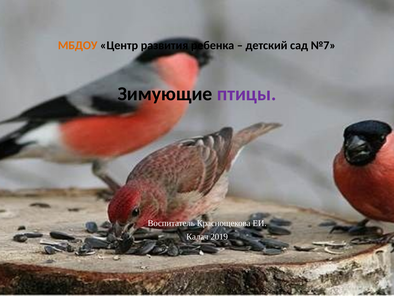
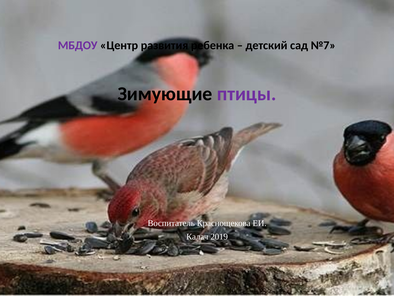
МБДОУ colour: orange -> purple
